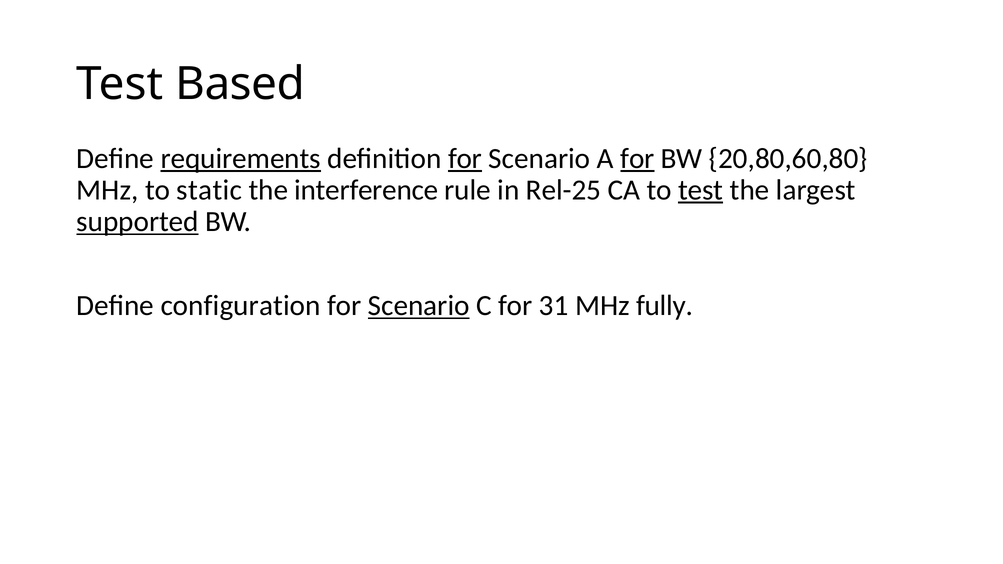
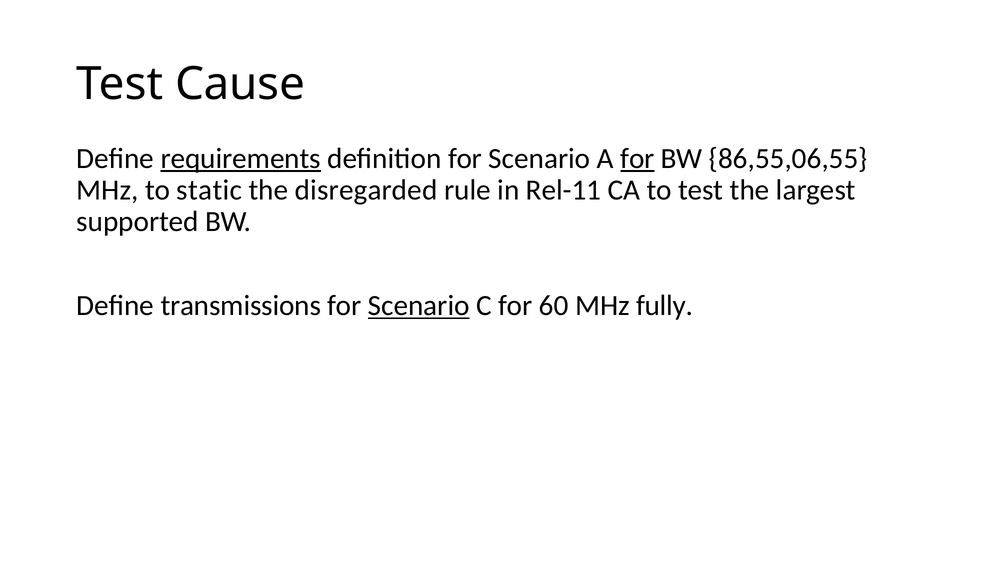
Based: Based -> Cause
for at (465, 158) underline: present -> none
20,80,60,80: 20,80,60,80 -> 86,55,06,55
interference: interference -> disregarded
Rel-25: Rel-25 -> Rel-11
test at (701, 190) underline: present -> none
supported underline: present -> none
configuration: configuration -> transmissions
31: 31 -> 60
